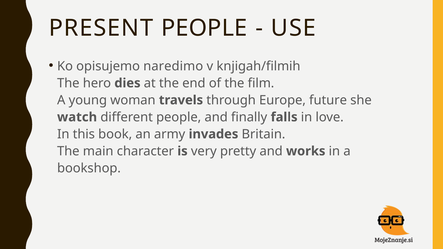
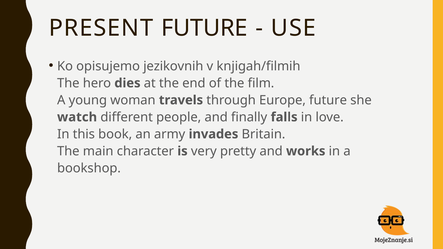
PRESENT PEOPLE: PEOPLE -> FUTURE
naredimo: naredimo -> jezikovnih
